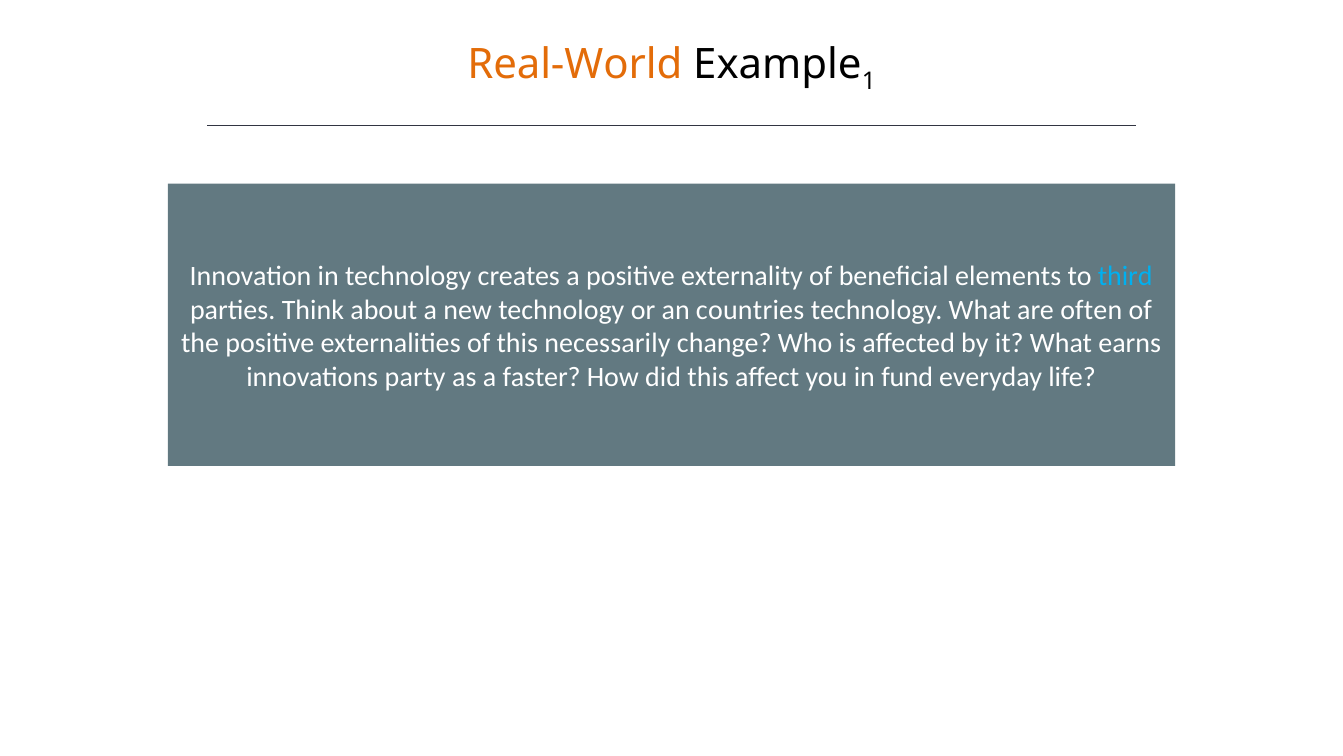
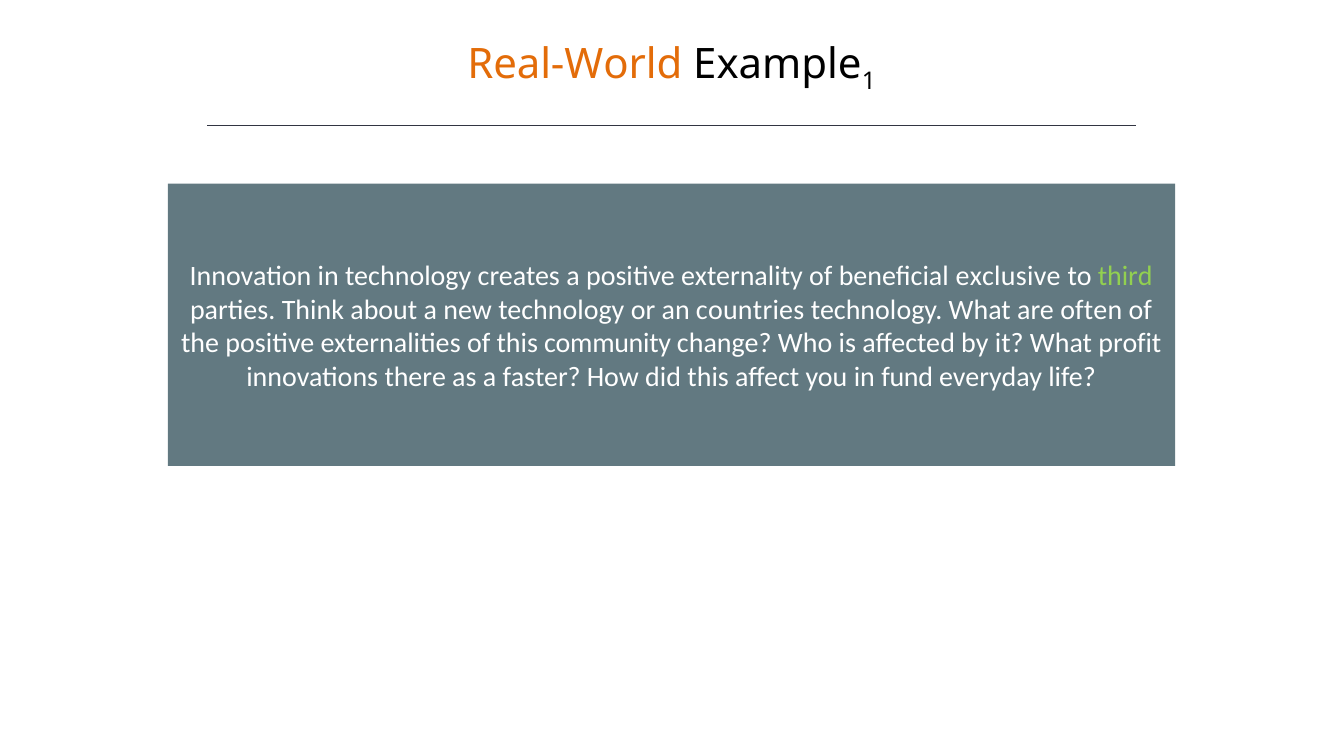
elements: elements -> exclusive
third colour: light blue -> light green
necessarily: necessarily -> community
earns: earns -> profit
party: party -> there
